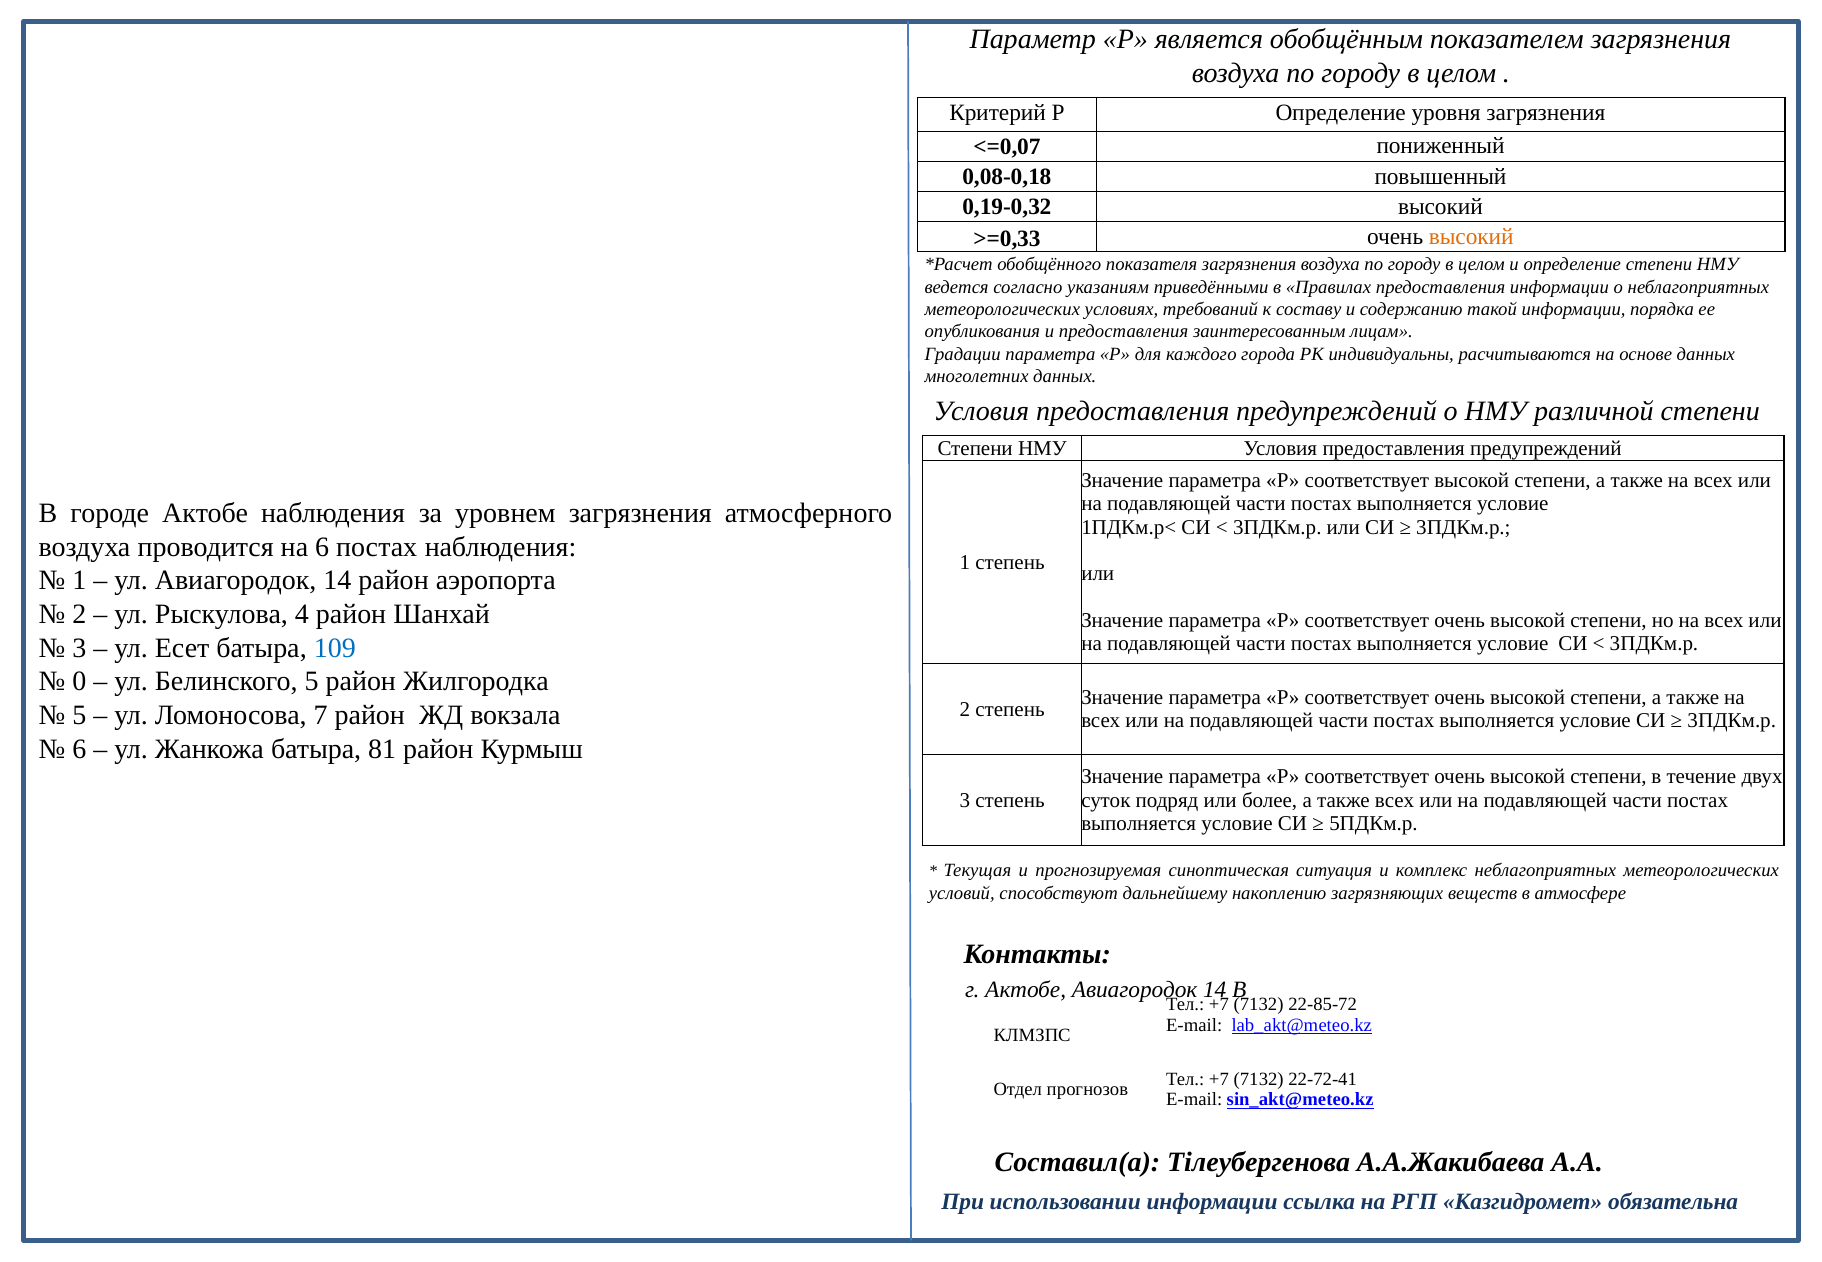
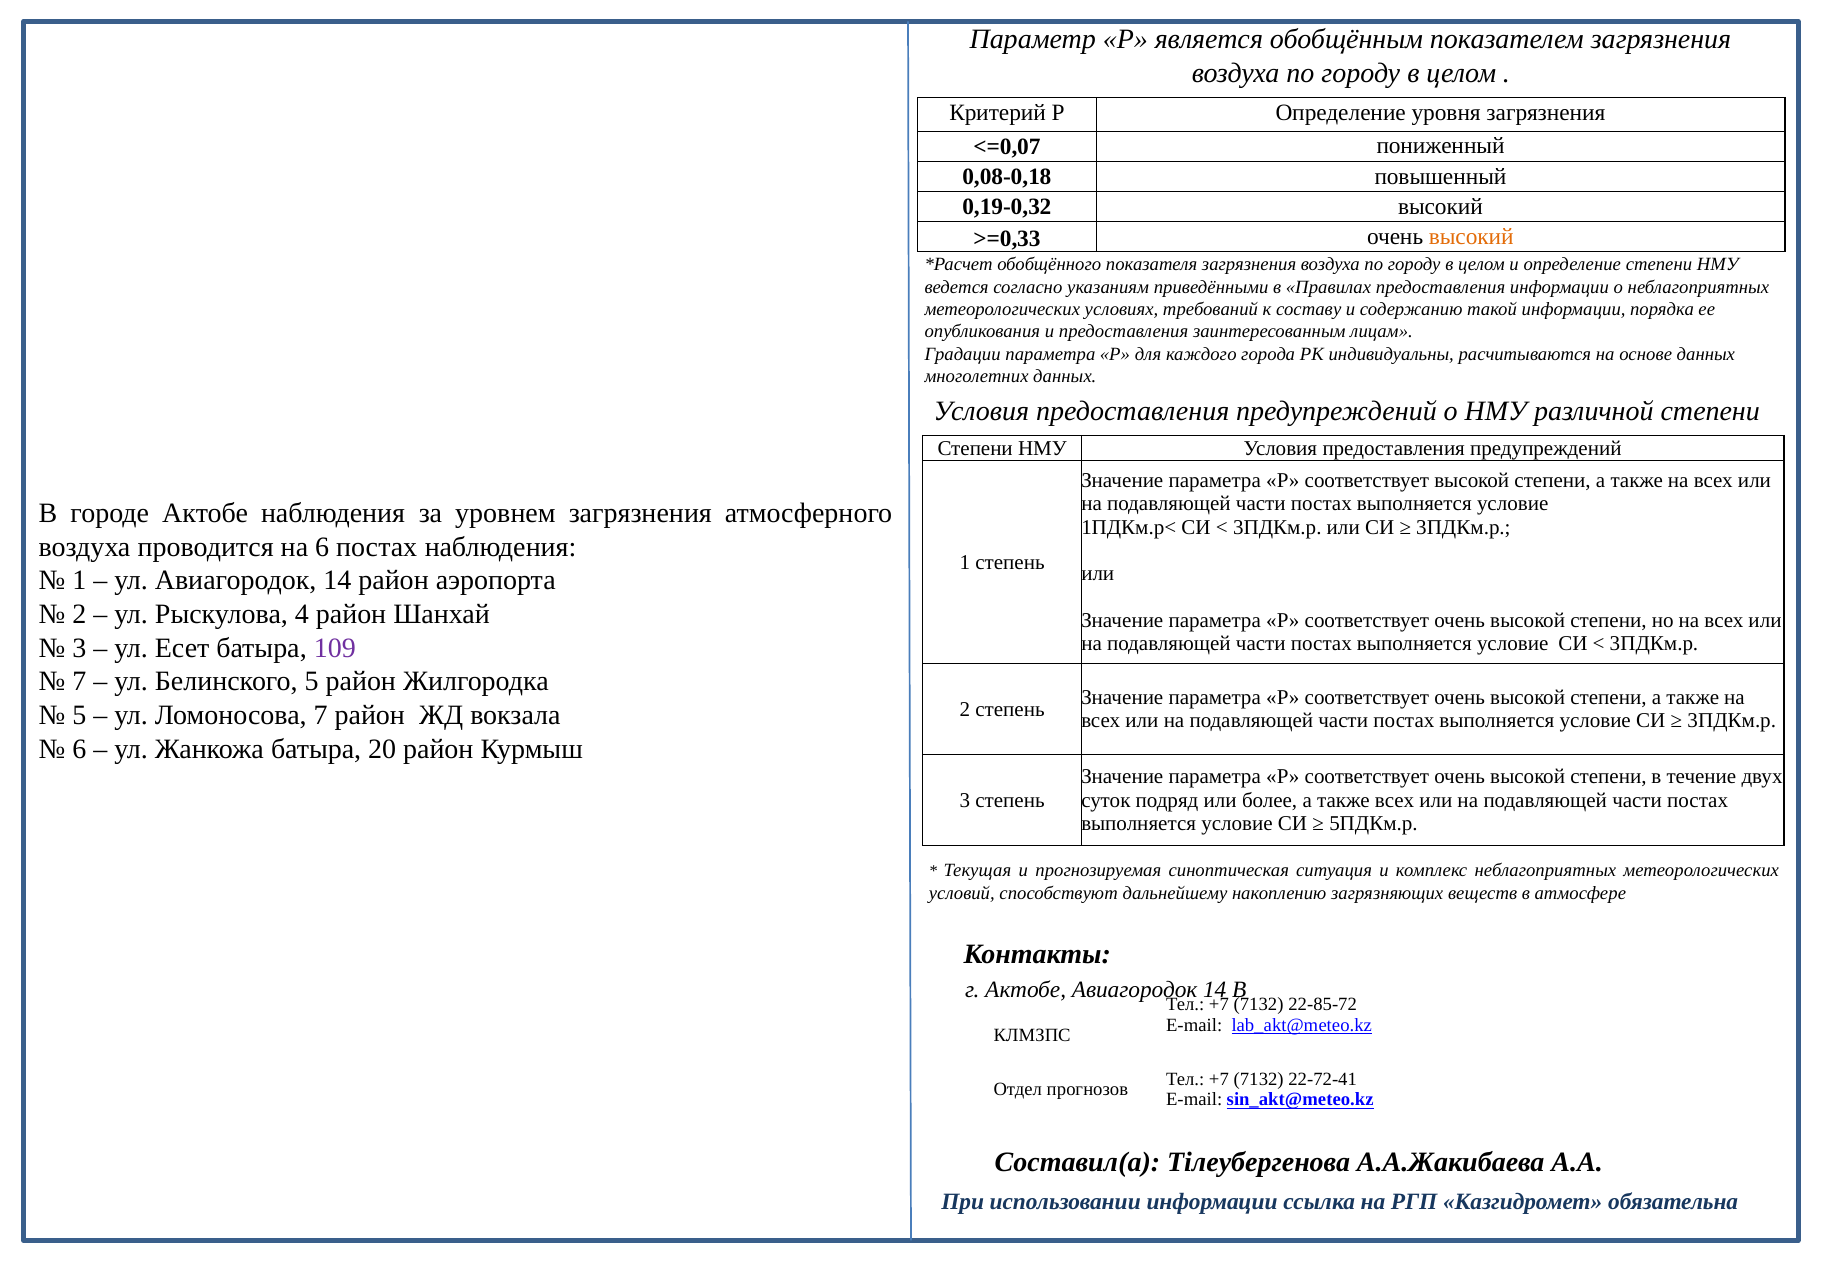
109 colour: blue -> purple
0 at (79, 681): 0 -> 7
81: 81 -> 20
